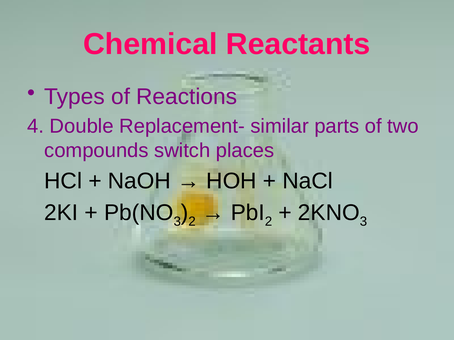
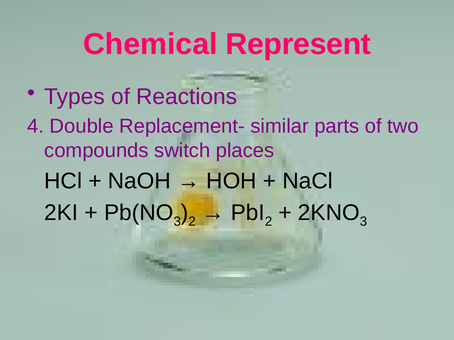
Reactants: Reactants -> Represent
